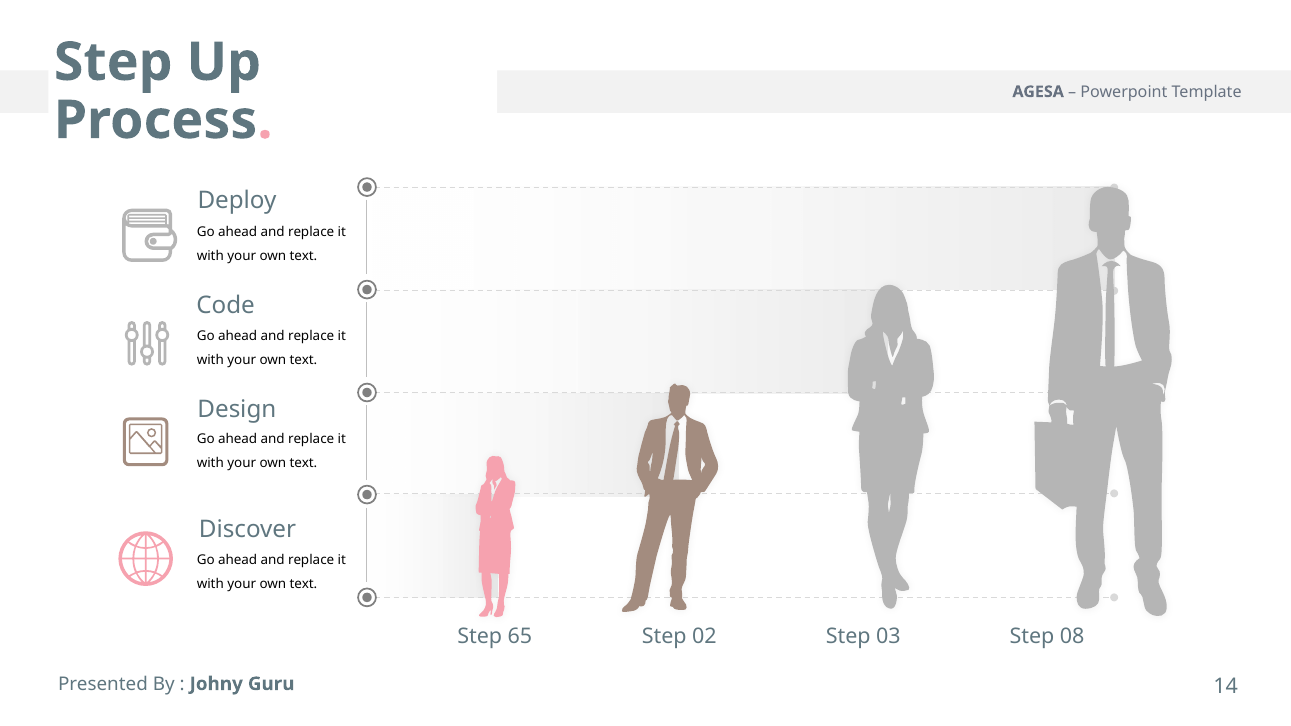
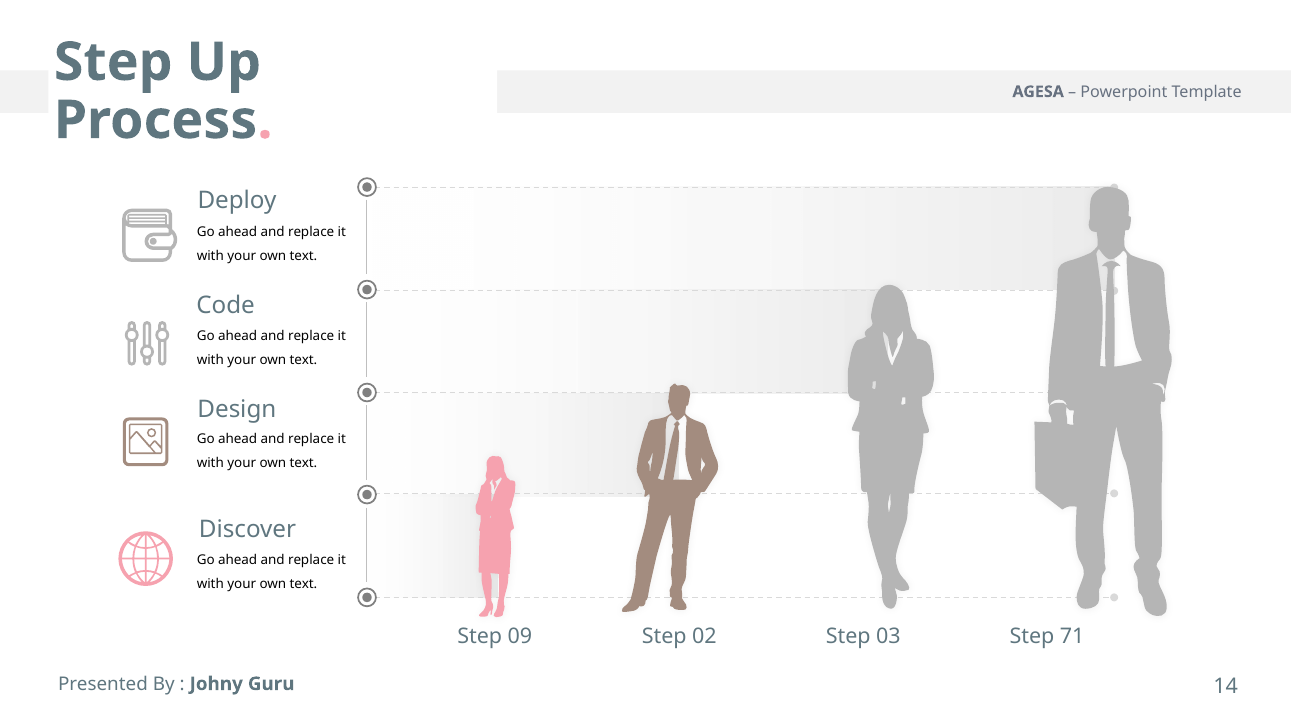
65: 65 -> 09
08: 08 -> 71
